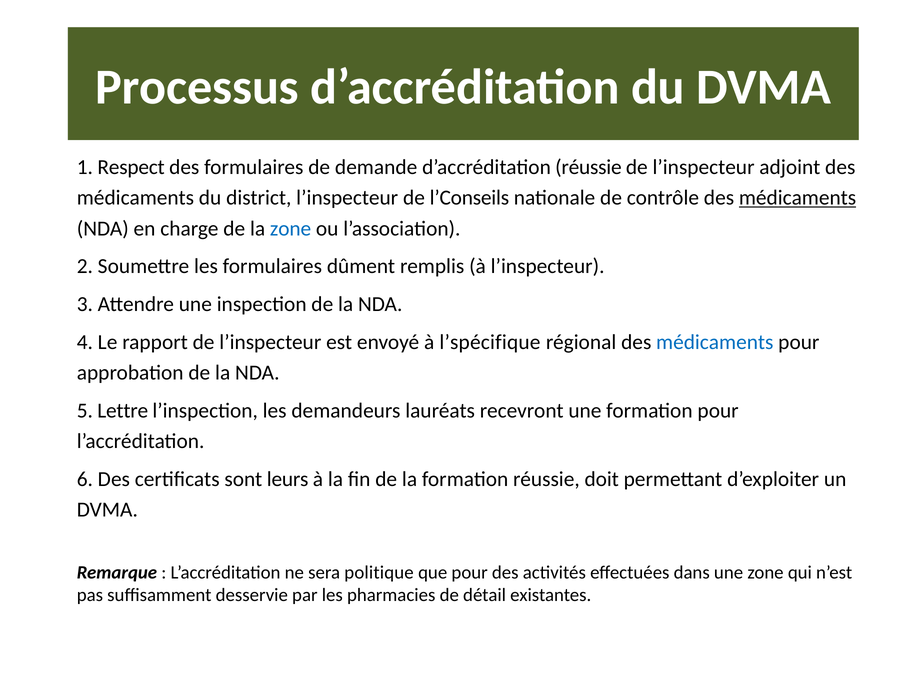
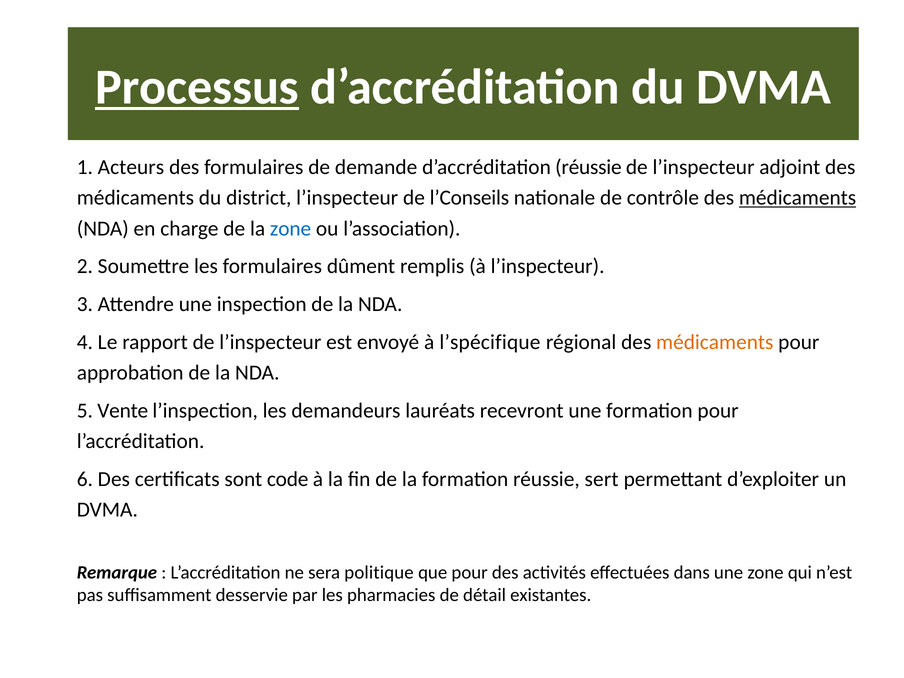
Processus underline: none -> present
Respect: Respect -> Acteurs
médicaments at (715, 342) colour: blue -> orange
Lettre: Lettre -> Vente
leurs: leurs -> code
doit: doit -> sert
